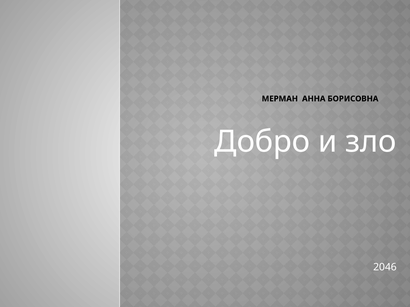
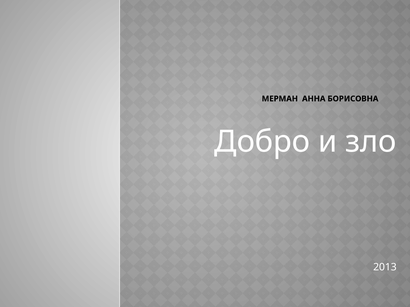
2046: 2046 -> 2013
